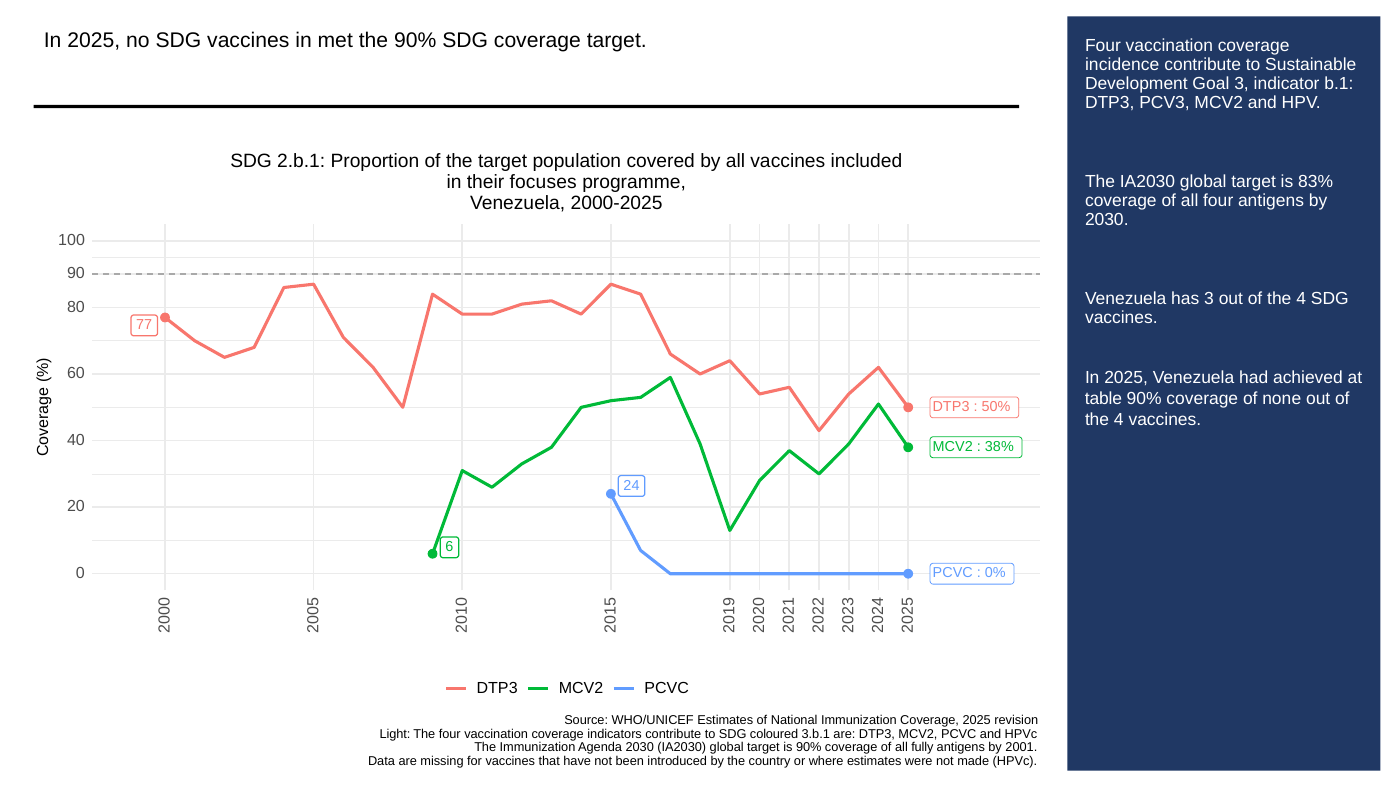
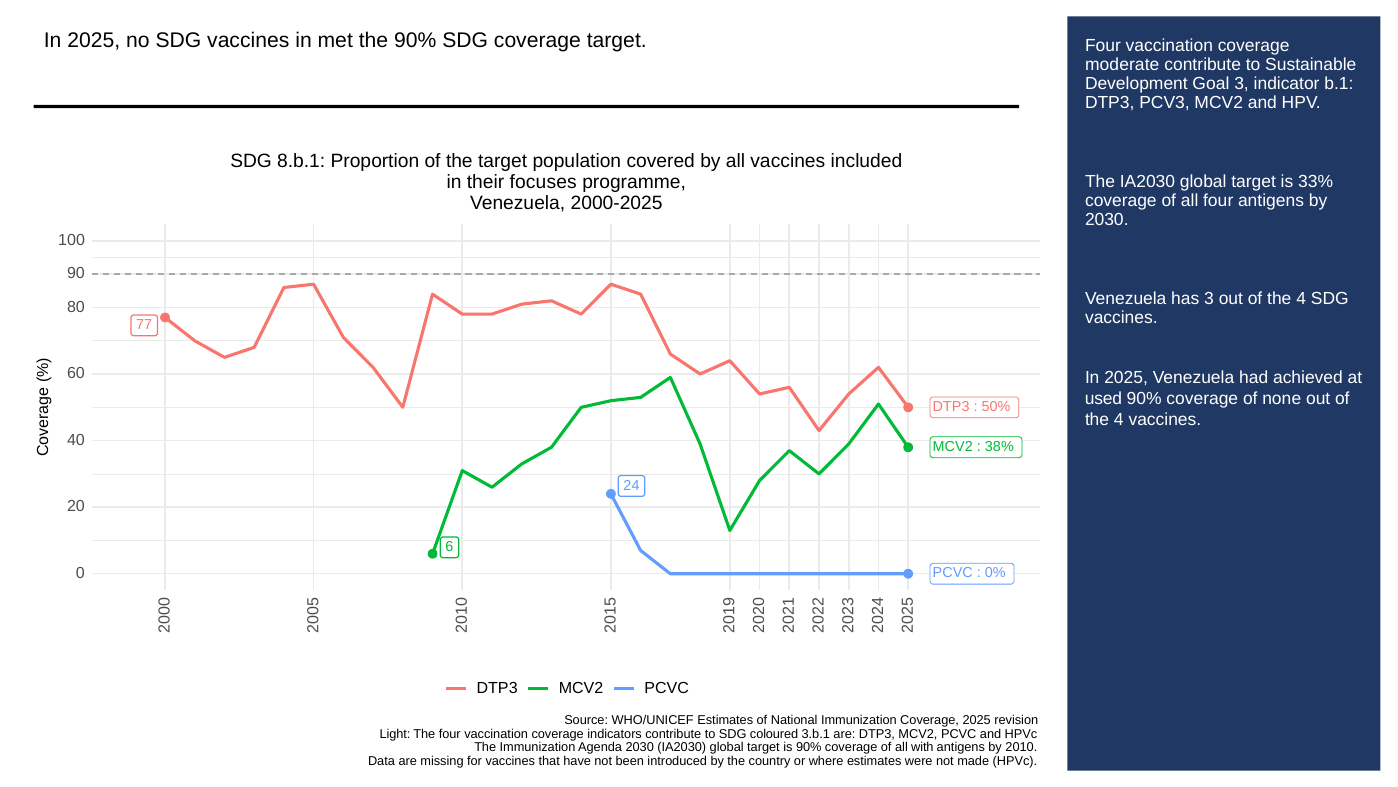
incidence: incidence -> moderate
2.b.1: 2.b.1 -> 8.b.1
83%: 83% -> 33%
table: table -> used
fully: fully -> with
2001: 2001 -> 2010
